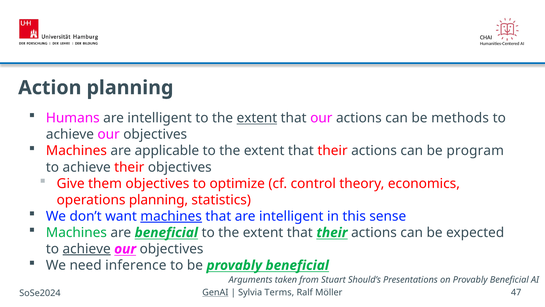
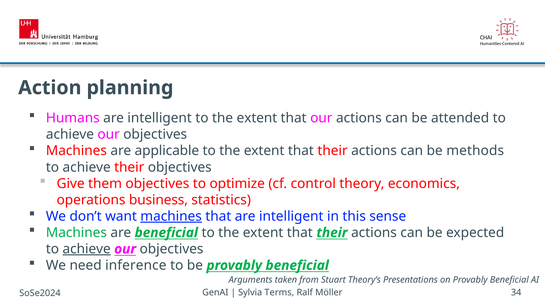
extent at (257, 118) underline: present -> none
methods: methods -> attended
program: program -> methods
operations planning: planning -> business
Should’s: Should’s -> Theory’s
GenAI underline: present -> none
47: 47 -> 34
